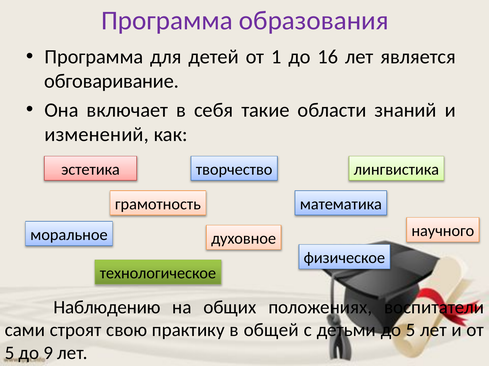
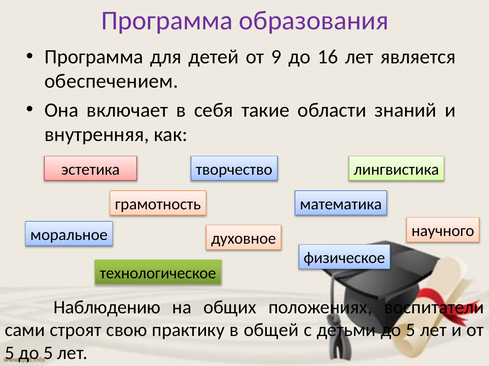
1: 1 -> 9
обговаривание: обговаривание -> обеспечением
изменений: изменений -> внутренняя
5 до 9: 9 -> 5
